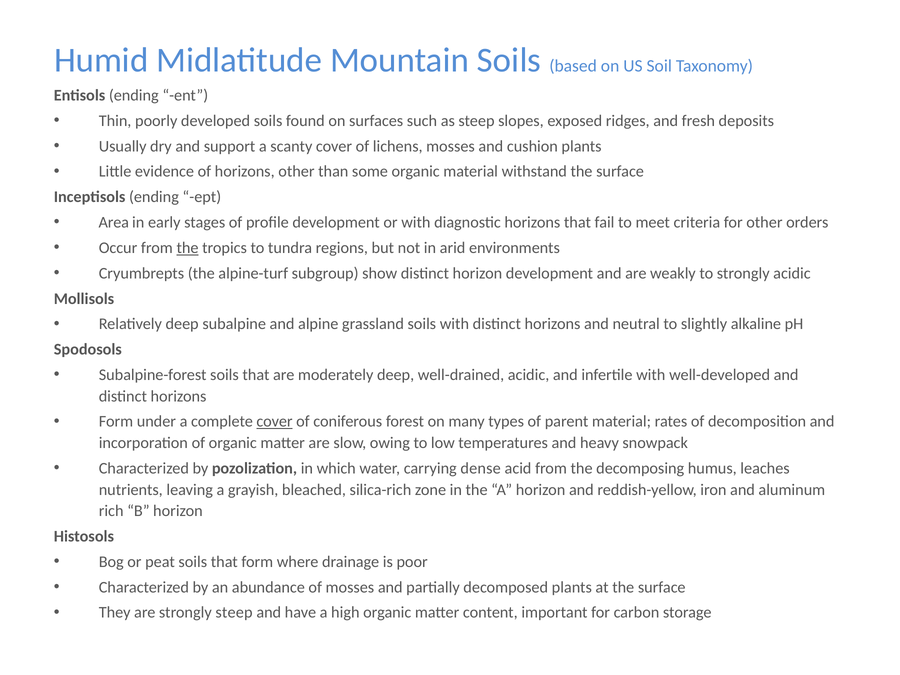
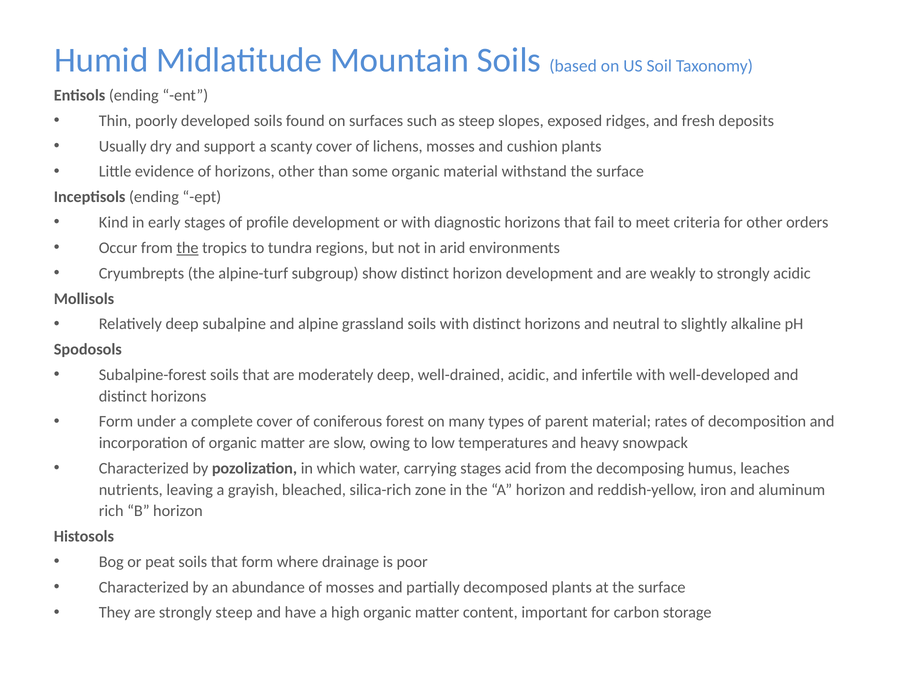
Area: Area -> Kind
cover at (275, 422) underline: present -> none
carrying dense: dense -> stages
